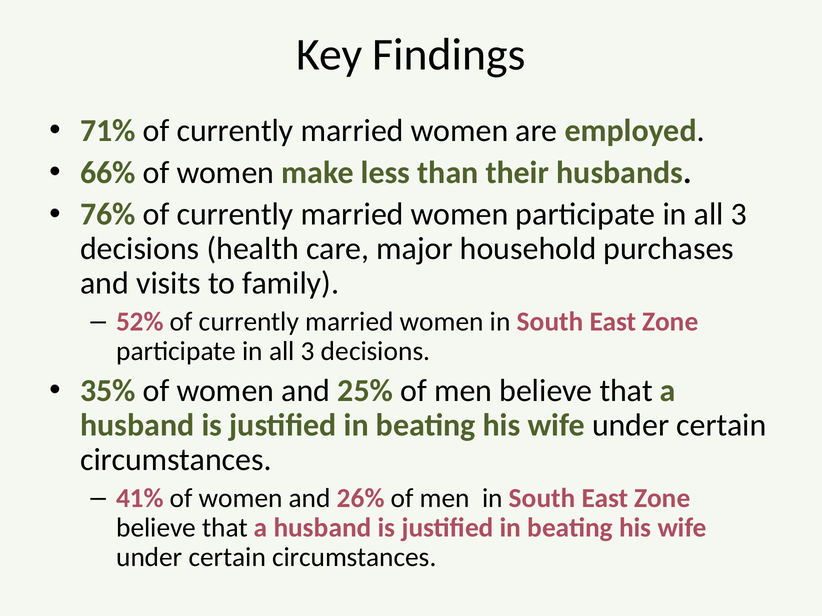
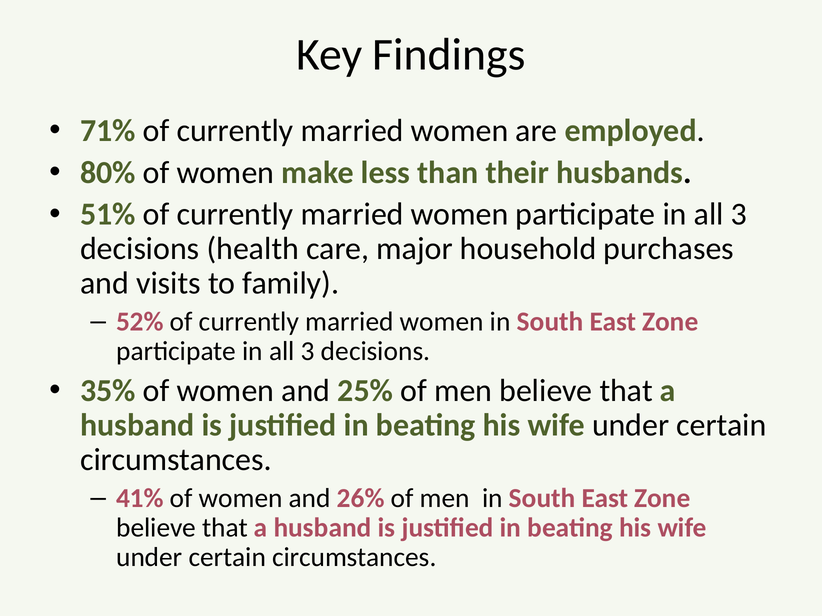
66%: 66% -> 80%
76%: 76% -> 51%
